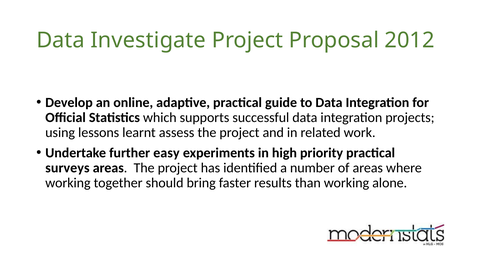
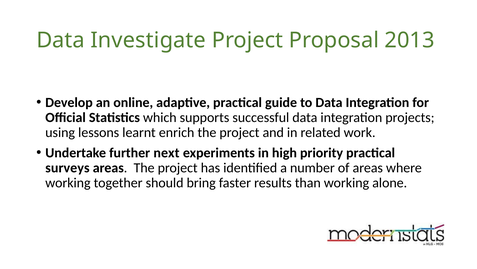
2012: 2012 -> 2013
assess: assess -> enrich
easy: easy -> next
